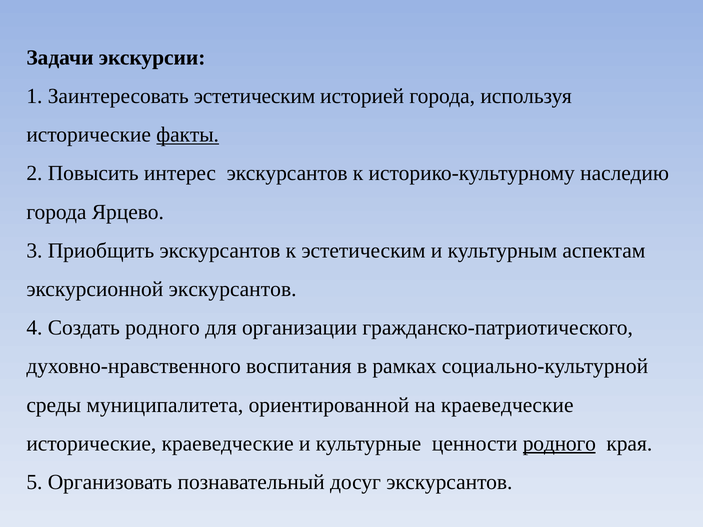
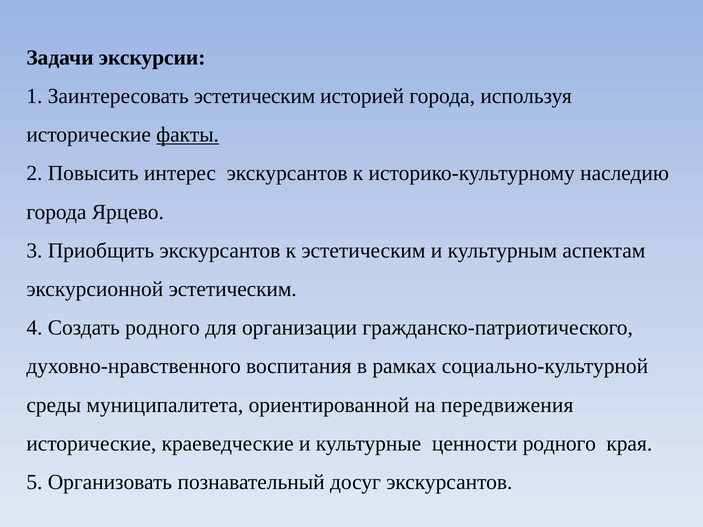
экскурсионной экскурсантов: экскурсантов -> эстетическим
на краеведческие: краеведческие -> передвижения
родного at (559, 444) underline: present -> none
